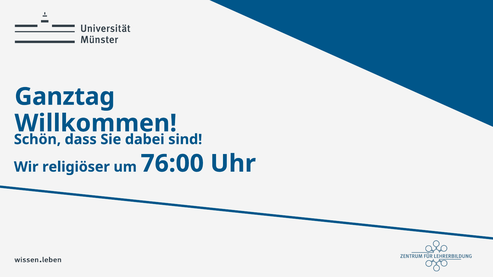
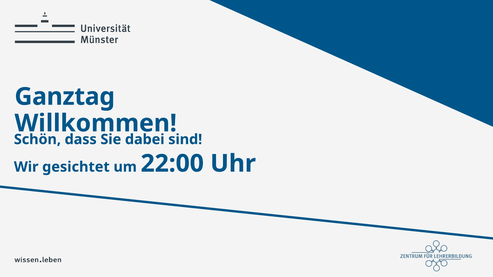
religiöser: religiöser -> gesichtet
76:00: 76:00 -> 22:00
